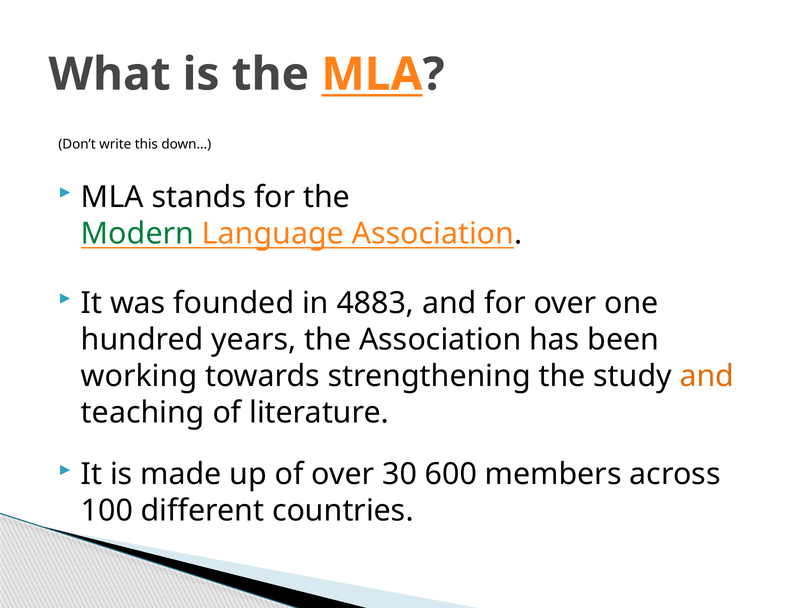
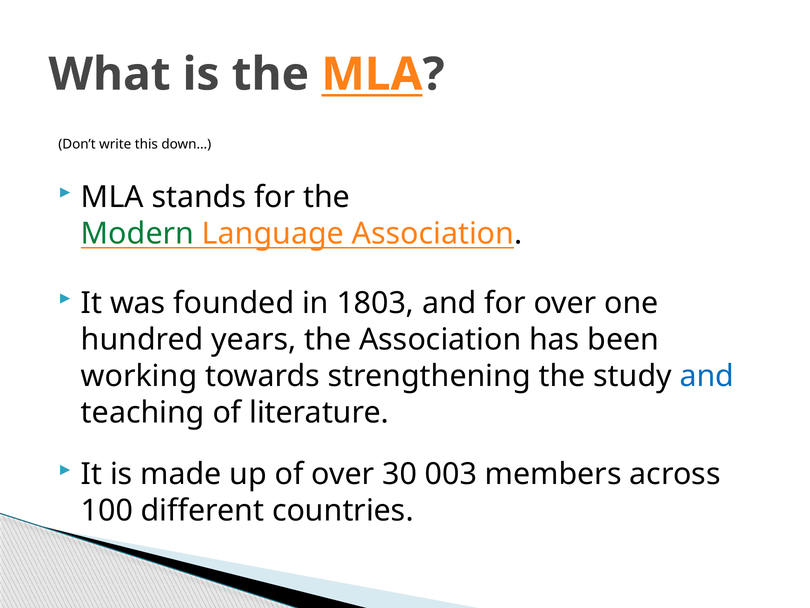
4883: 4883 -> 1803
and at (707, 376) colour: orange -> blue
600: 600 -> 003
